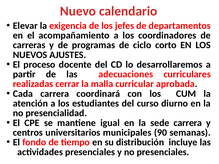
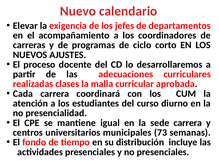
cerrar: cerrar -> clases
90: 90 -> 73
